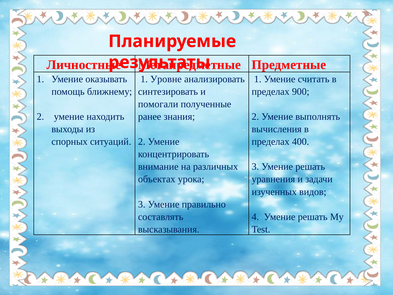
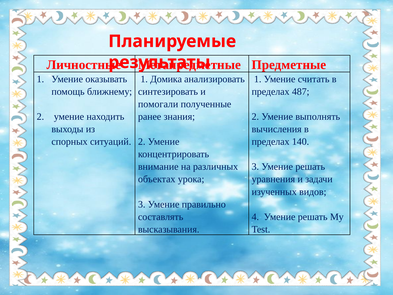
Уровне: Уровне -> Домика
900: 900 -> 487
400: 400 -> 140
